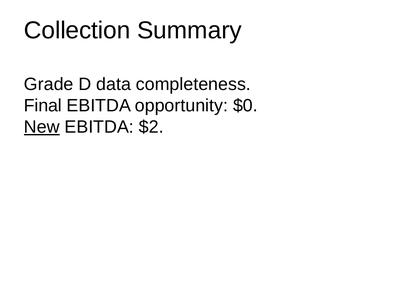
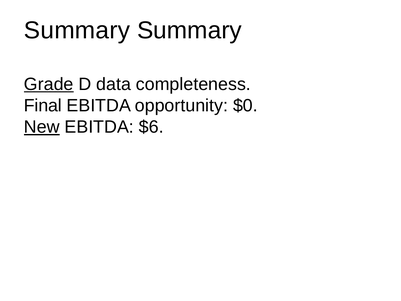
Collection at (77, 30): Collection -> Summary
Grade underline: none -> present
$2: $2 -> $6
